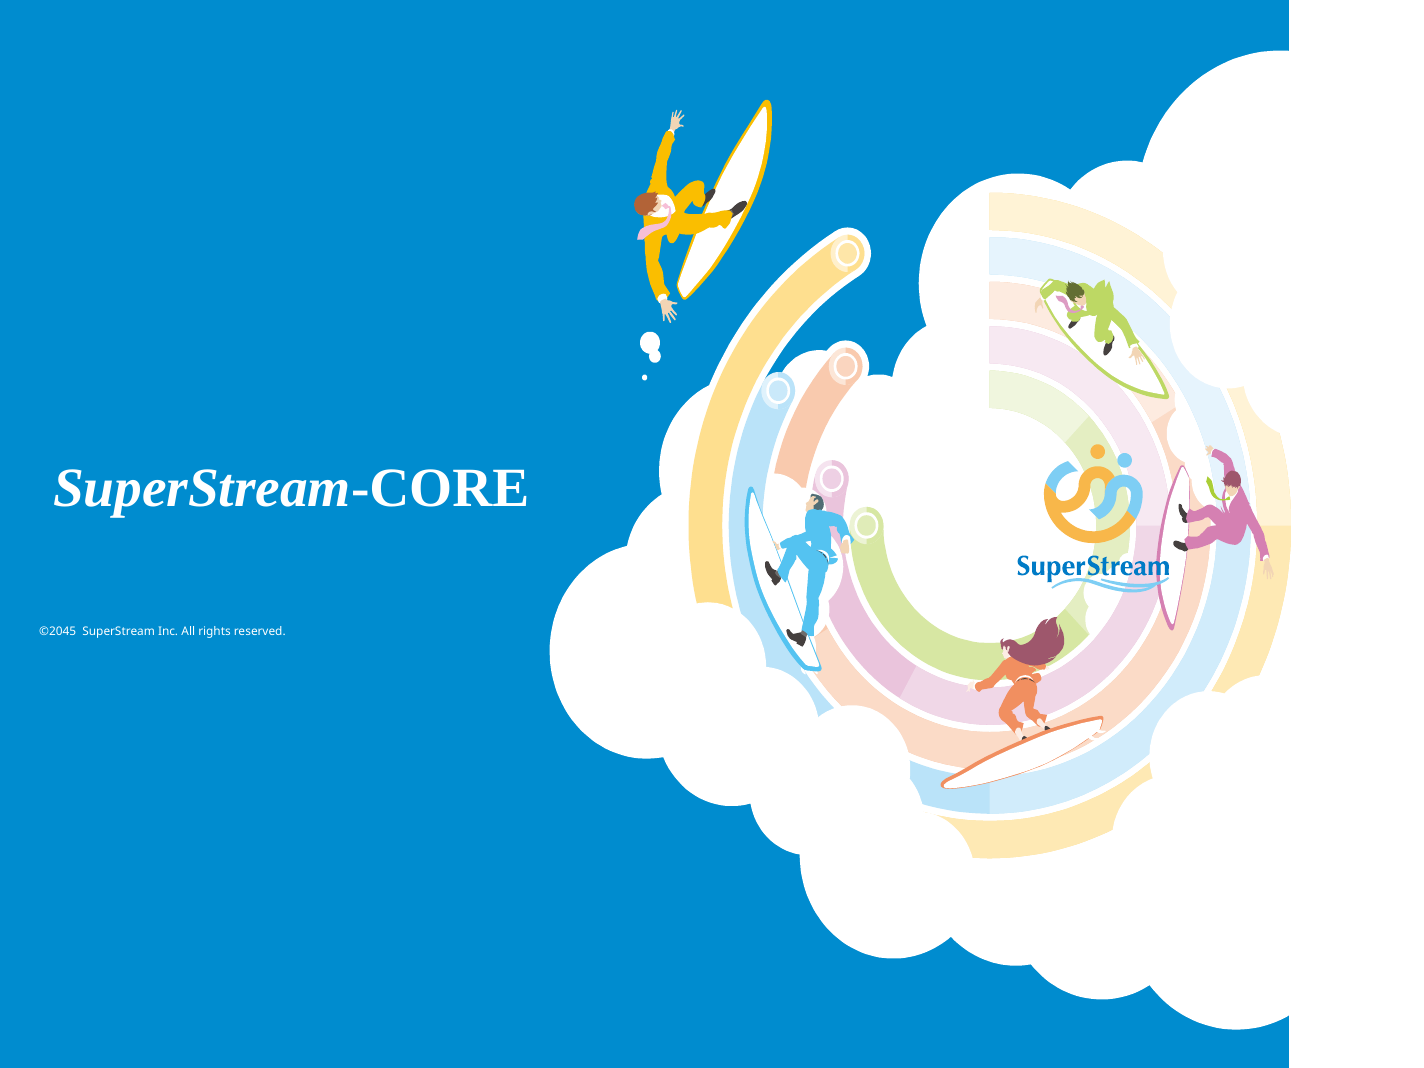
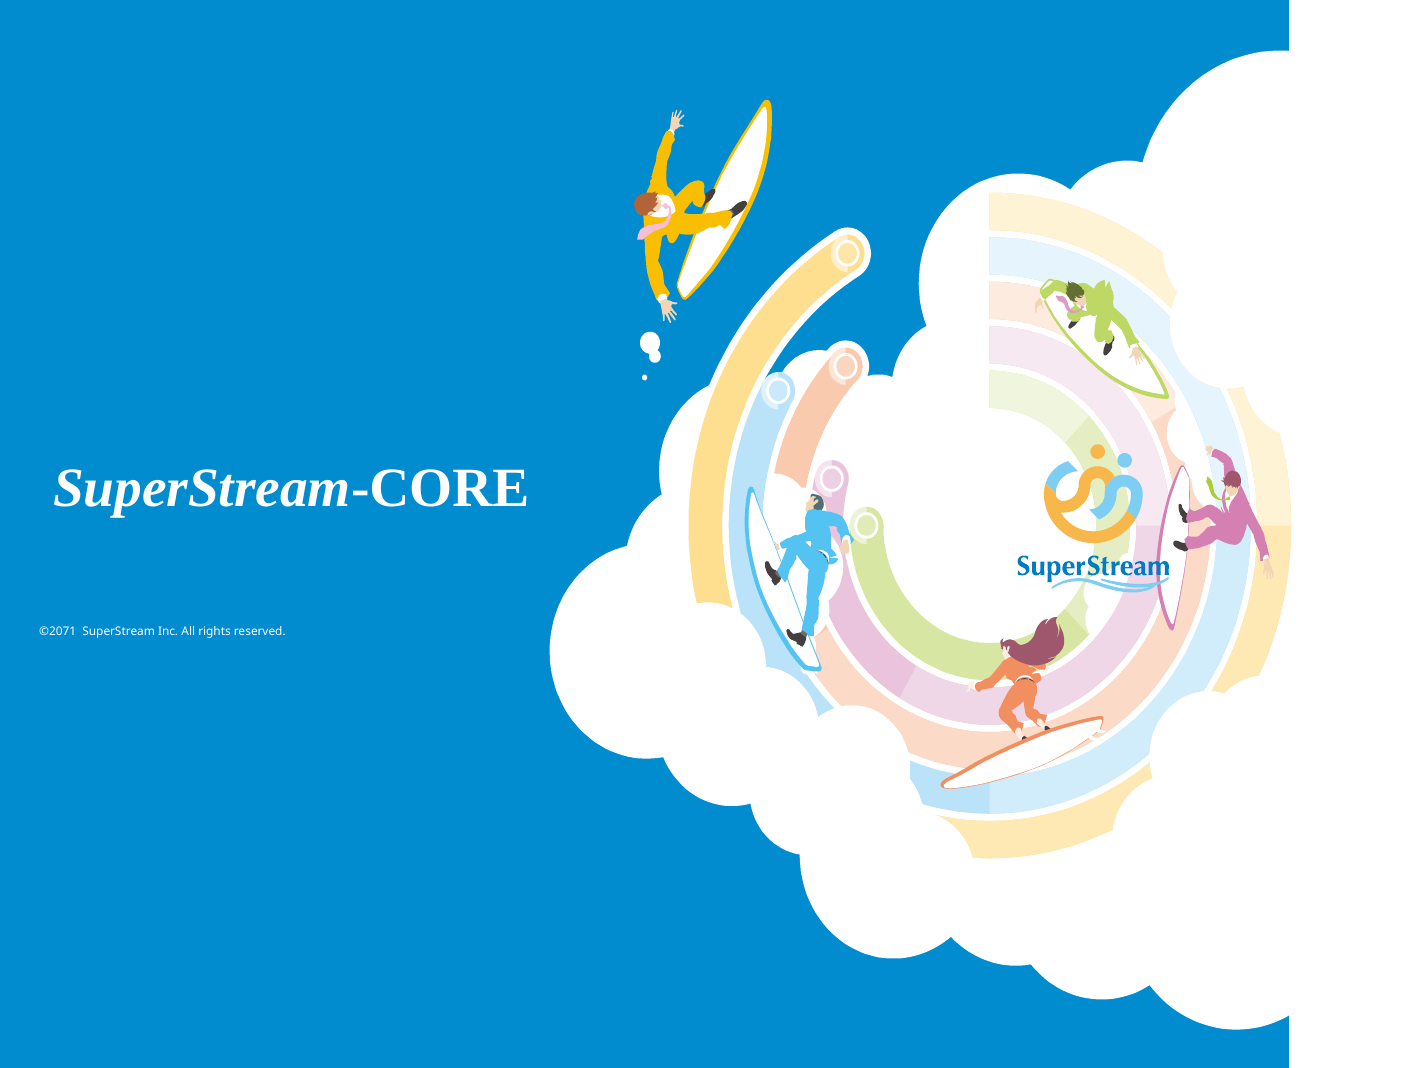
©2045: ©2045 -> ©2071
